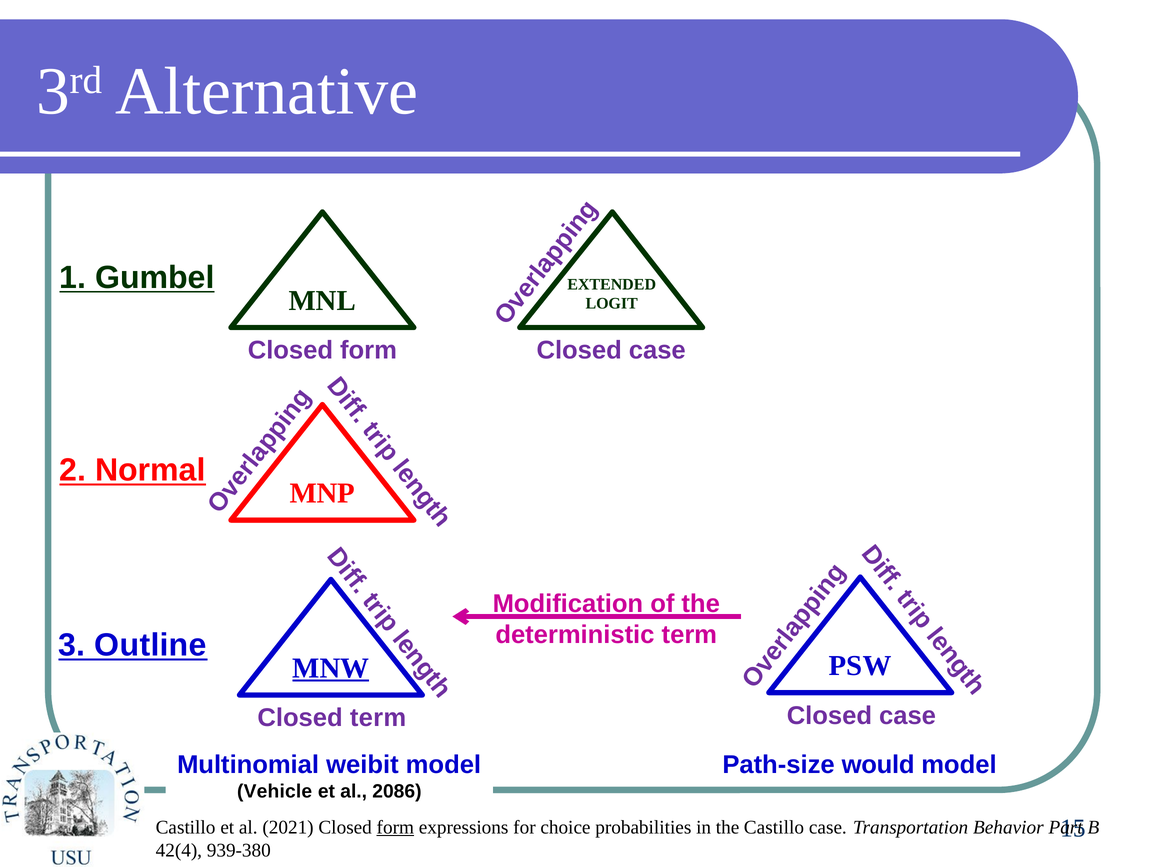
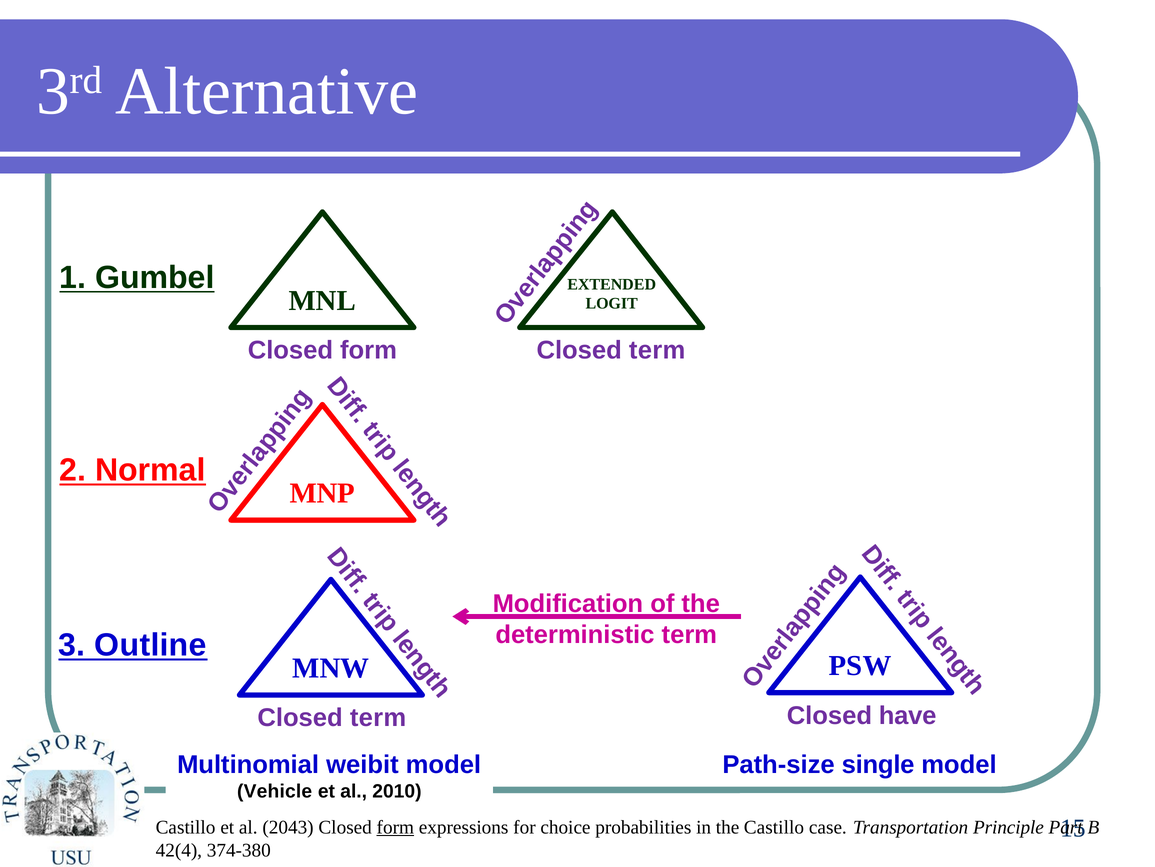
case at (657, 350): case -> term
MNW underline: present -> none
case at (908, 715): case -> have
would: would -> single
2086: 2086 -> 2010
2021: 2021 -> 2043
Behavior: Behavior -> Principle
939-380: 939-380 -> 374-380
